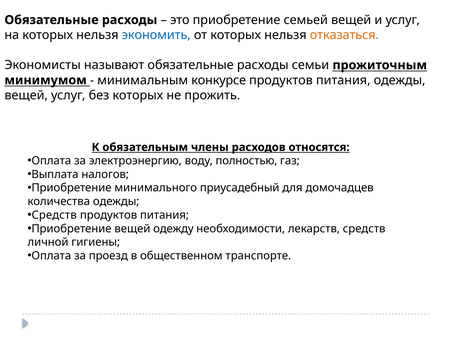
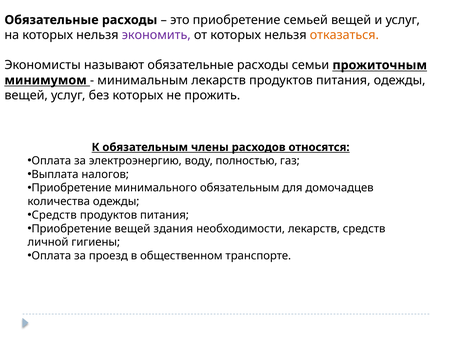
экономить colour: blue -> purple
минимальным конкурсе: конкурсе -> лекарств
минимального приусадебный: приусадебный -> обязательным
одежду: одежду -> здания
